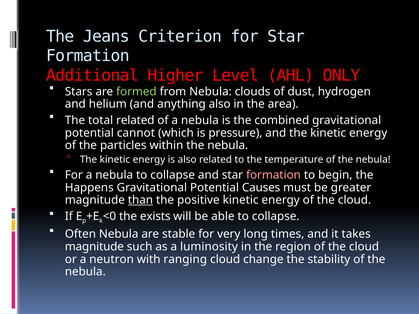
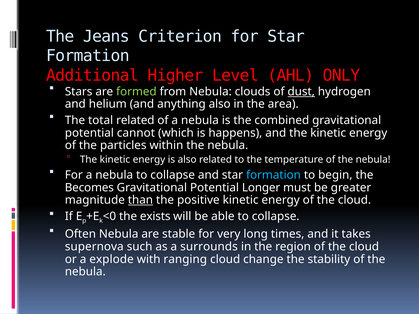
dust underline: none -> present
pressure: pressure -> happens
formation at (273, 175) colour: pink -> light blue
Happens: Happens -> Becomes
Causes: Causes -> Longer
magnitude at (94, 247): magnitude -> supernova
luminosity: luminosity -> surrounds
neutron: neutron -> explode
